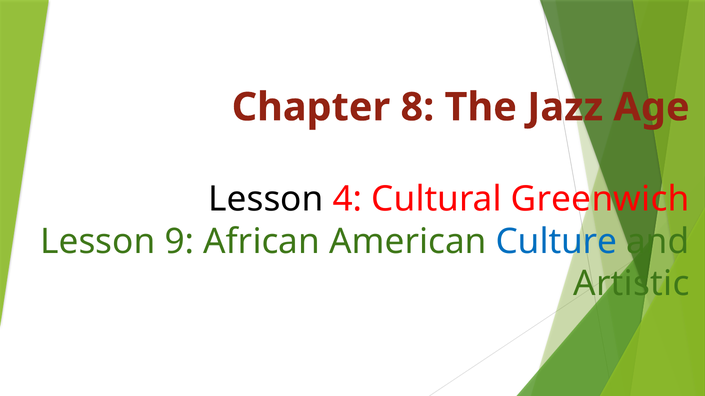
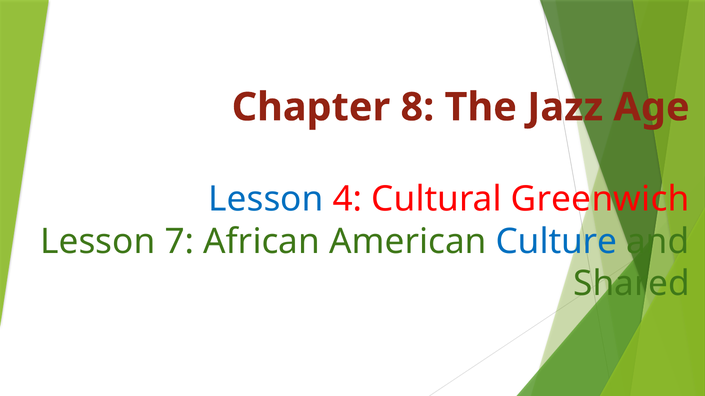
Lesson at (266, 200) colour: black -> blue
9: 9 -> 7
Artistic: Artistic -> Shared
